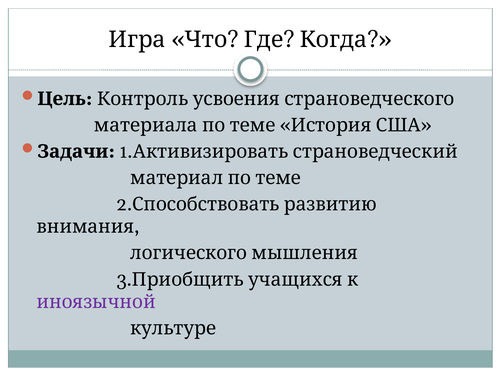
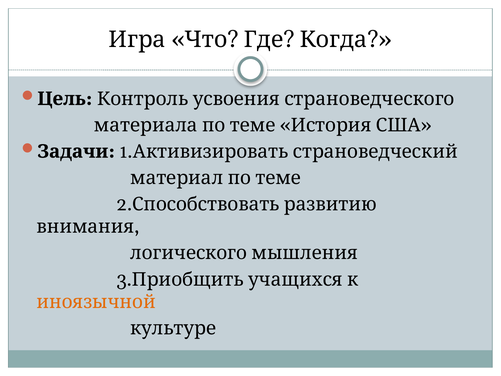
иноязычной colour: purple -> orange
